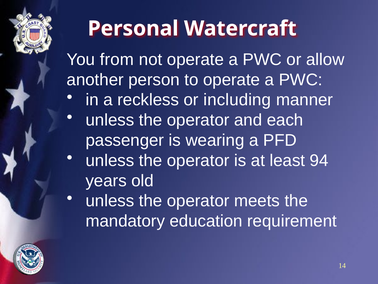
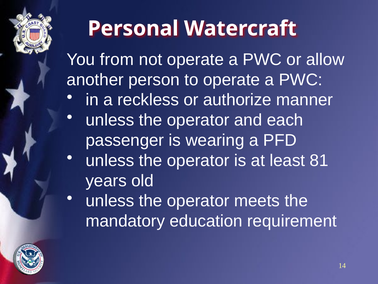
including: including -> authorize
94: 94 -> 81
